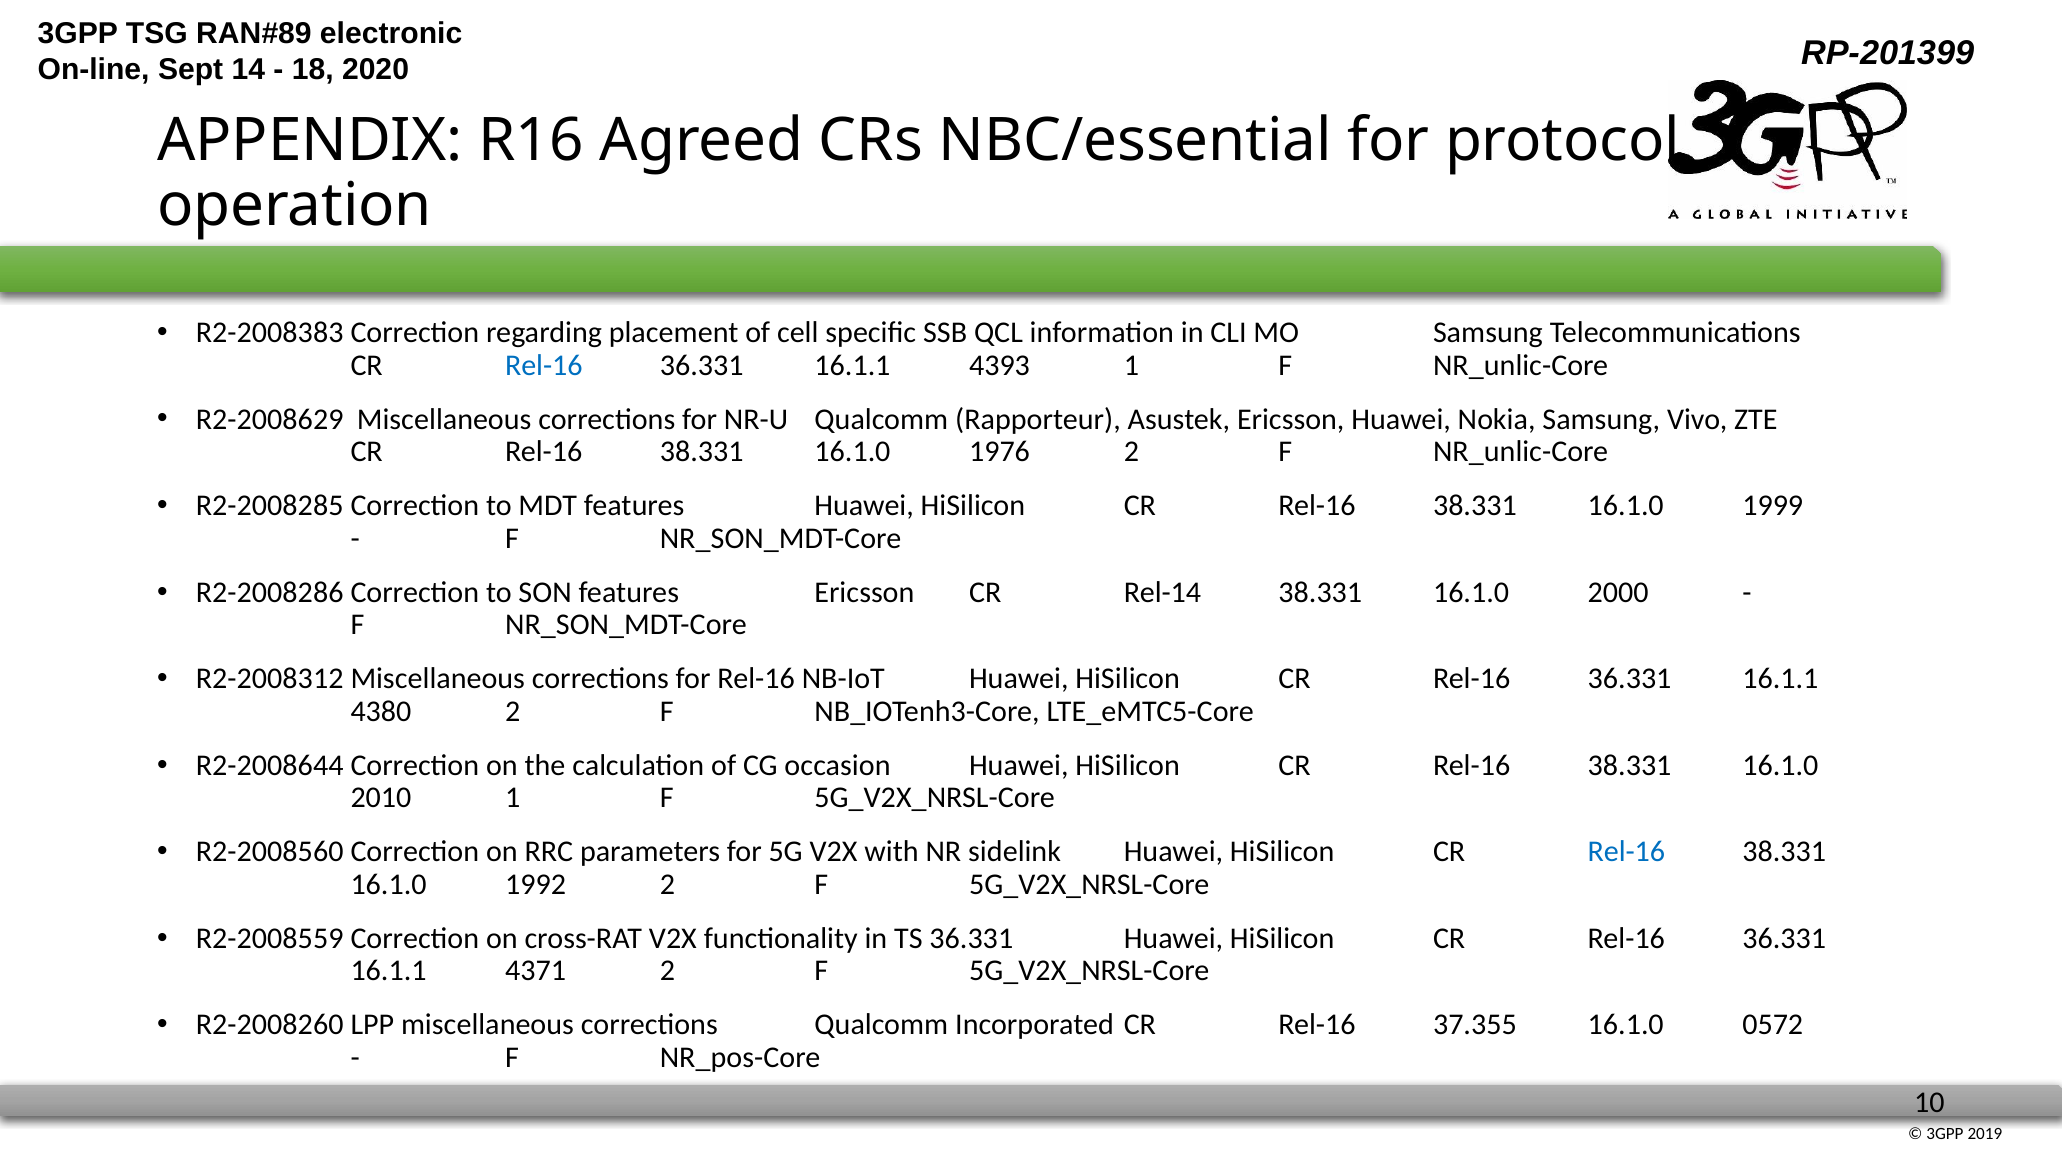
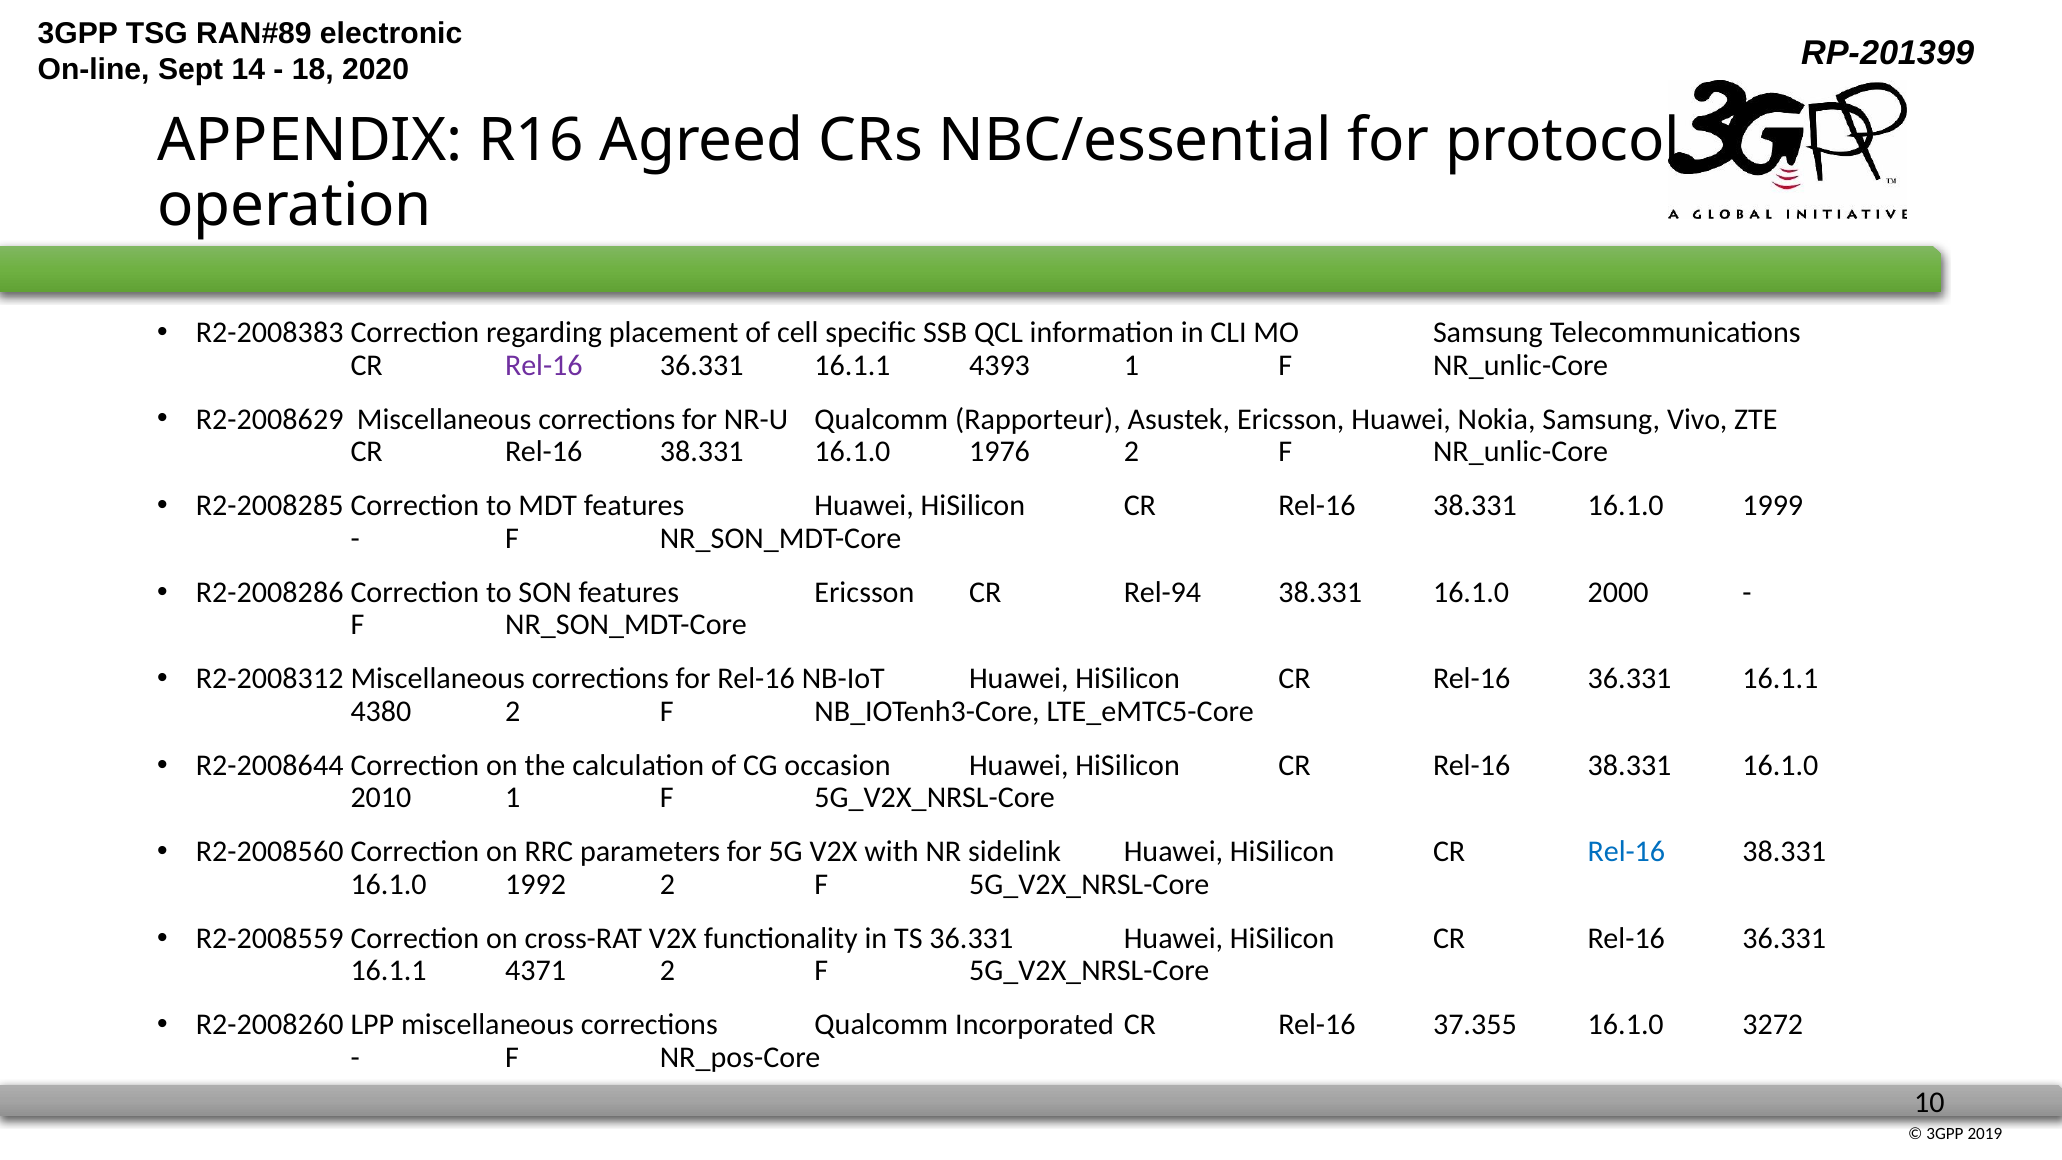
Rel-16 at (544, 365) colour: blue -> purple
Rel-14: Rel-14 -> Rel-94
0572: 0572 -> 3272
